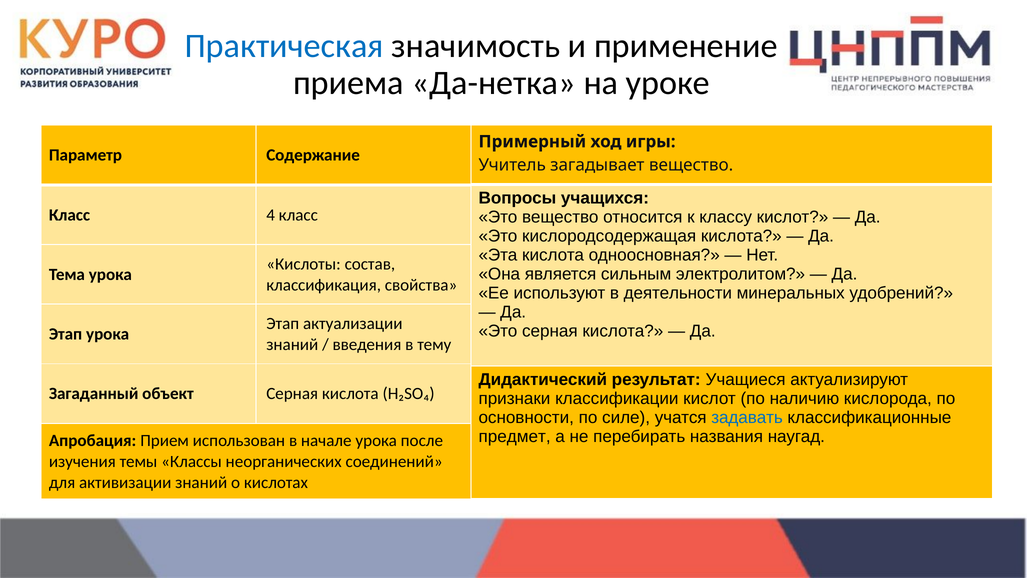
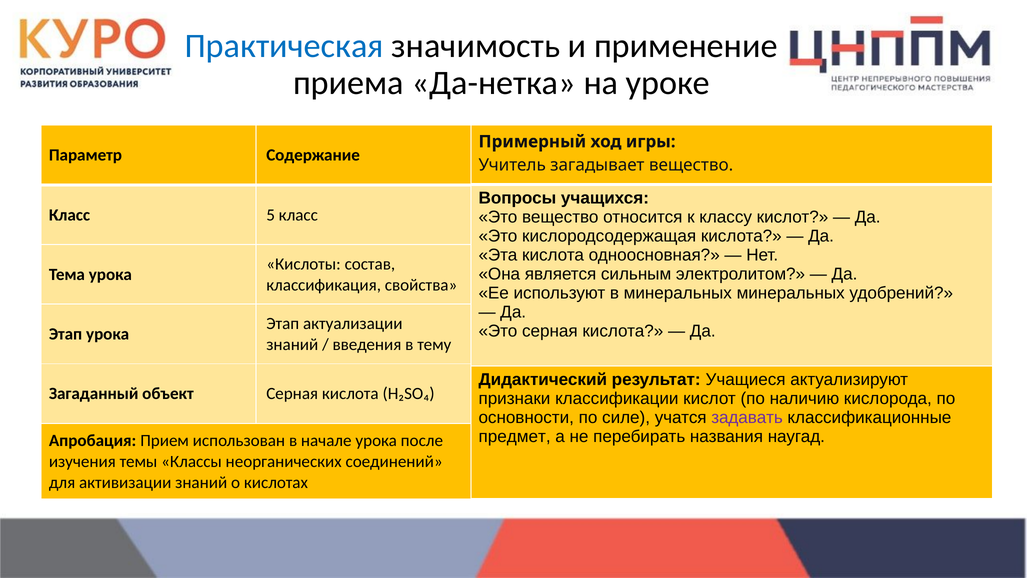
4: 4 -> 5
в деятельности: деятельности -> минеральных
задавать colour: blue -> purple
